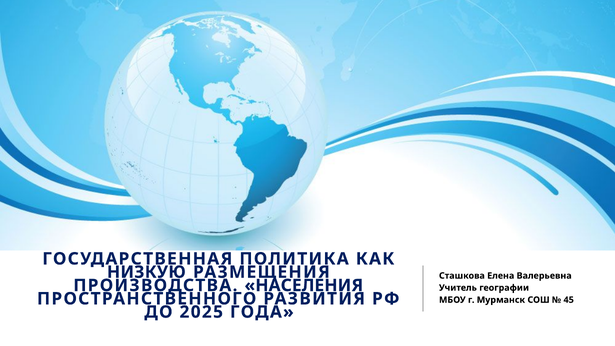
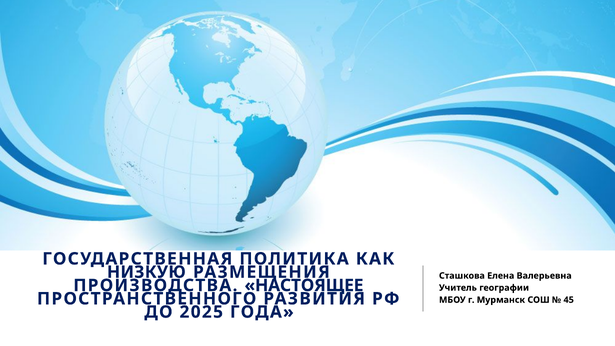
НАСЕЛЕНИЯ: НАСЕЛЕНИЯ -> НАСТОЯЩЕЕ
